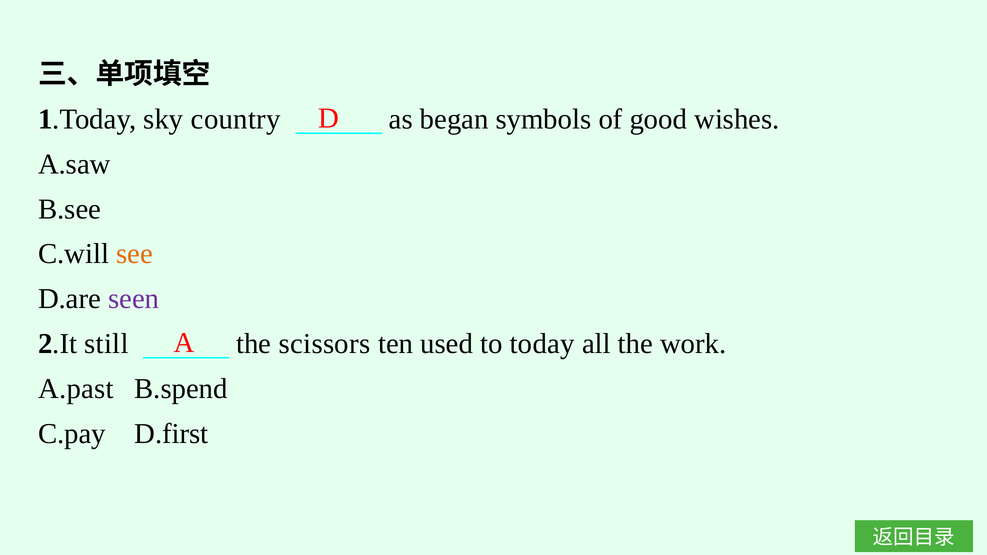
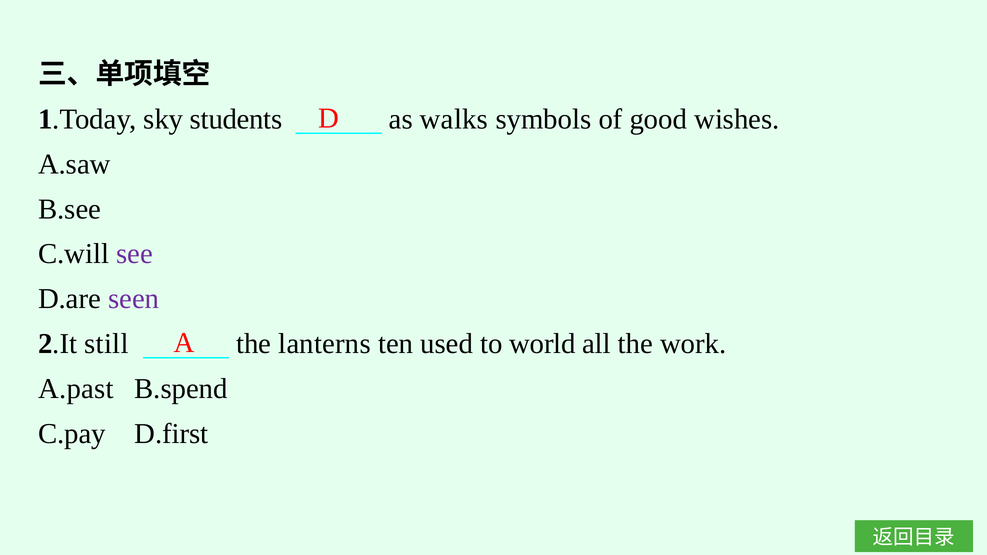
country: country -> students
began: began -> walks
see colour: orange -> purple
scissors: scissors -> lanterns
today: today -> world
